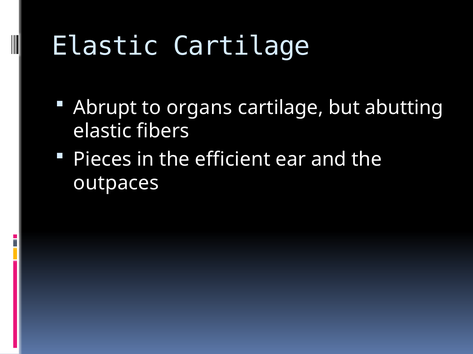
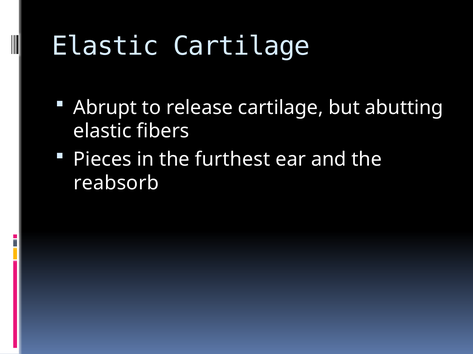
organs: organs -> release
efficient: efficient -> furthest
outpaces: outpaces -> reabsorb
